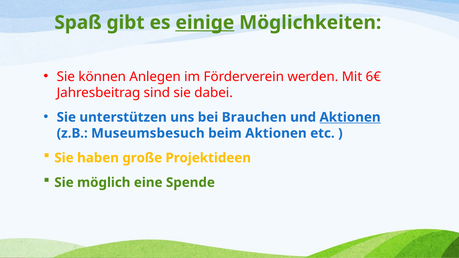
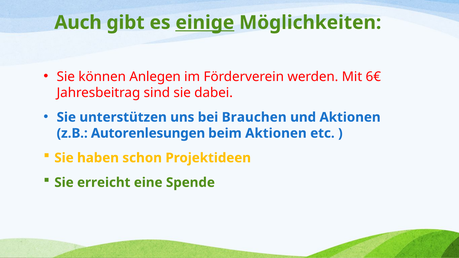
Spaß: Spaß -> Auch
Aktionen at (350, 117) underline: present -> none
Museumsbesuch: Museumsbesuch -> Autorenlesungen
große: große -> schon
möglich: möglich -> erreicht
